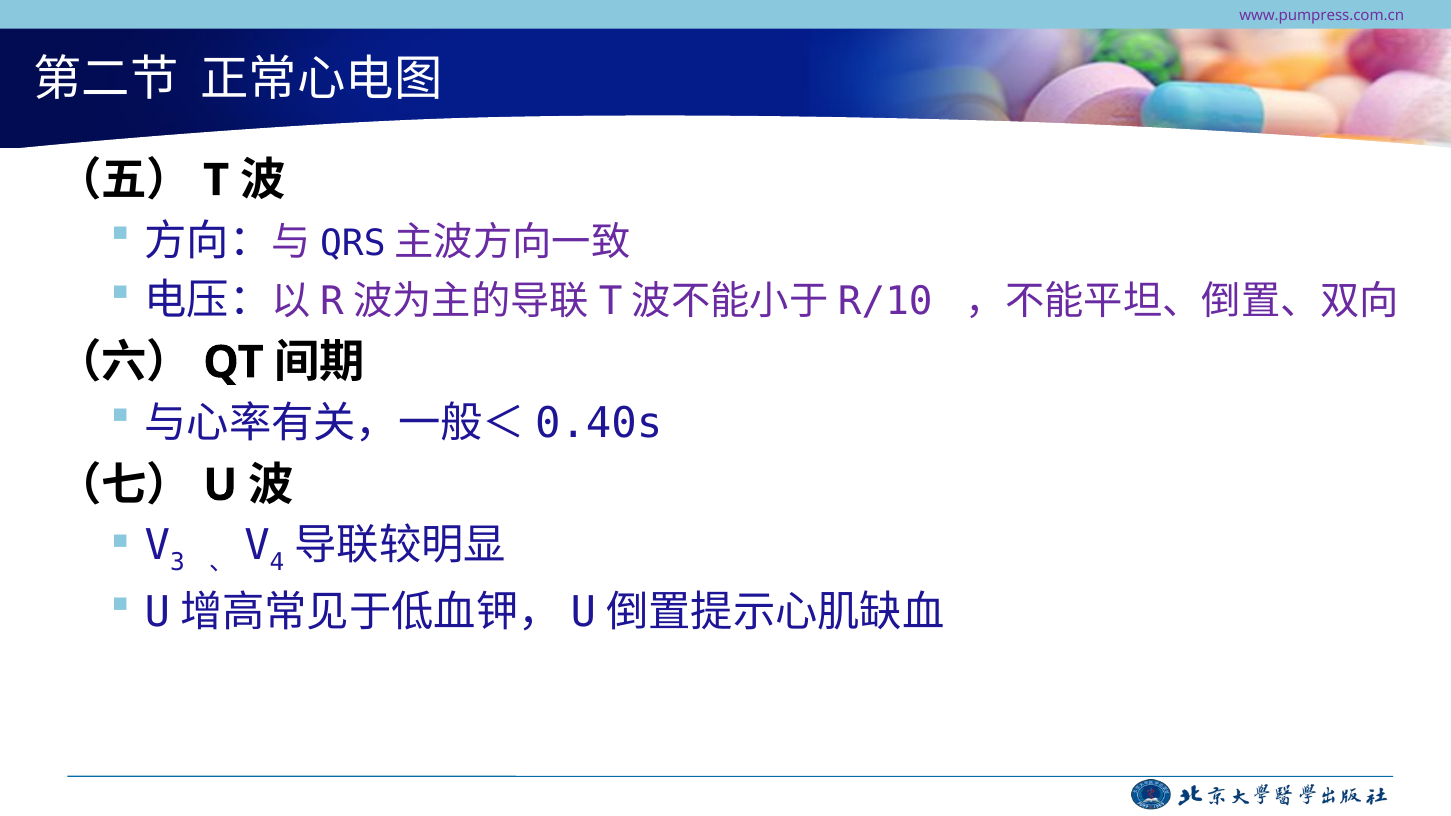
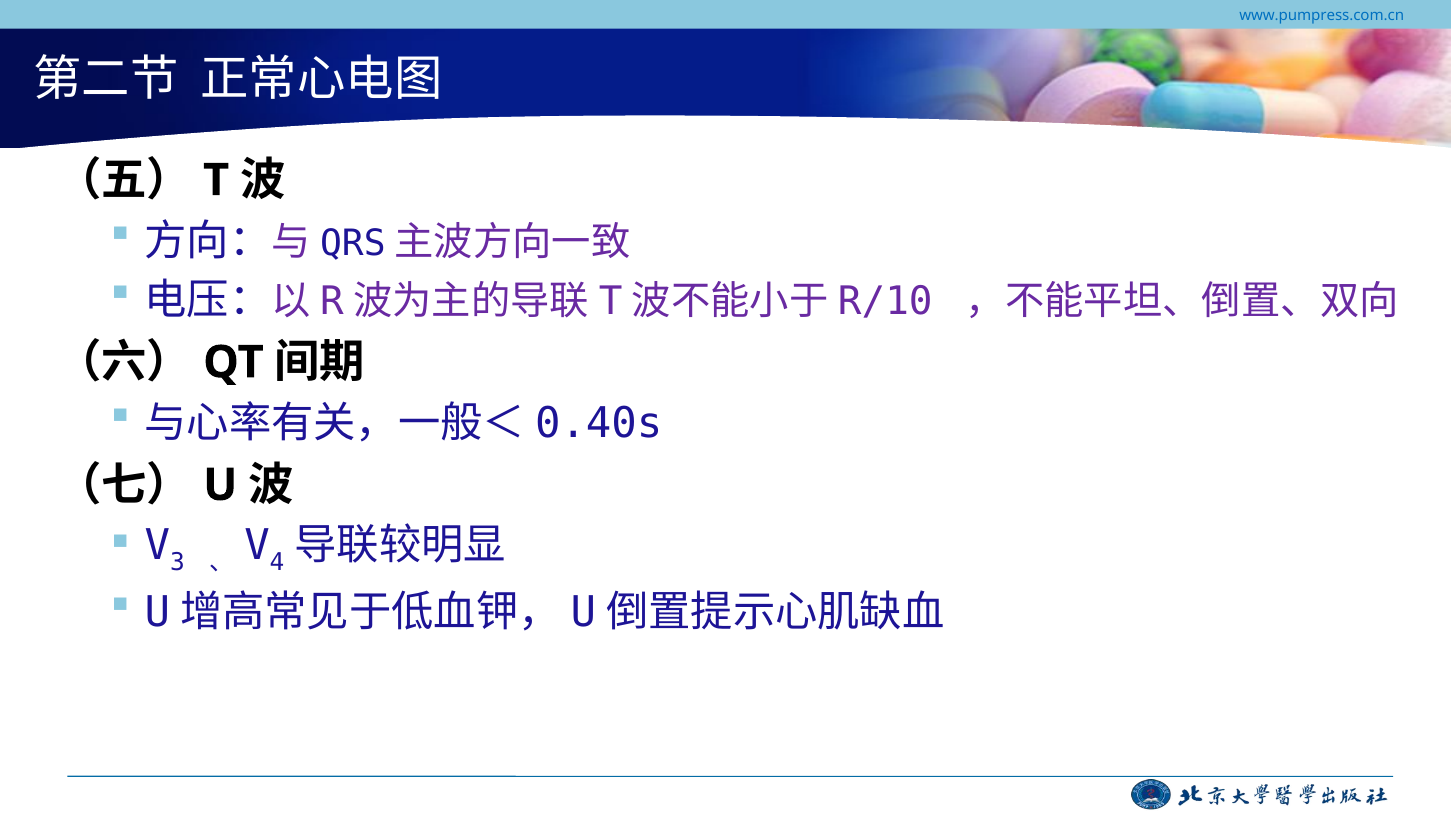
www.pumpress.com.cn colour: purple -> blue
